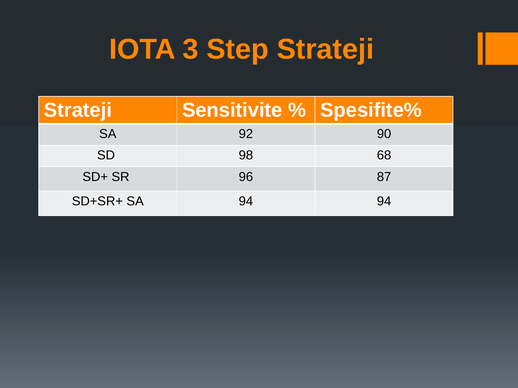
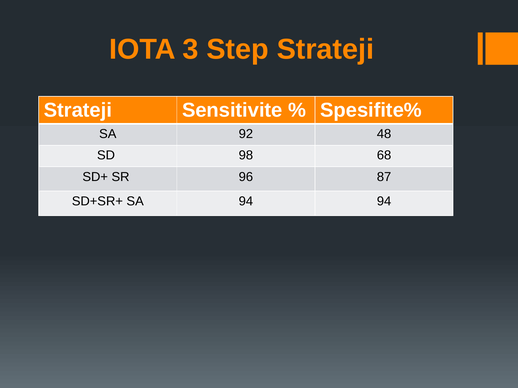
90: 90 -> 48
